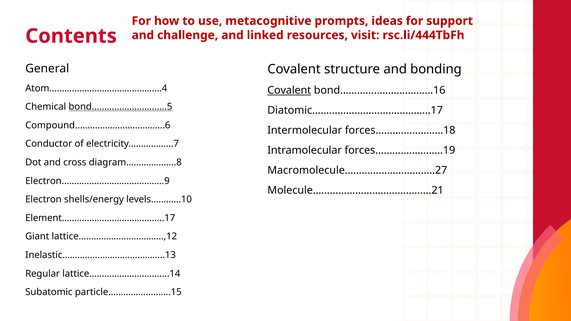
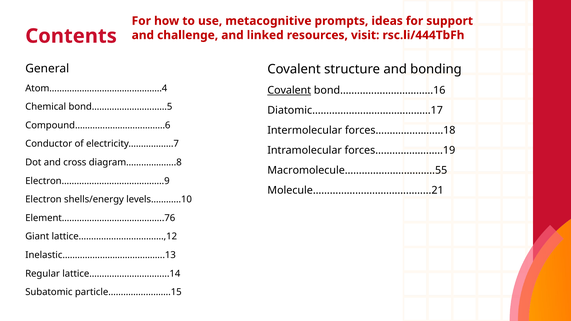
bond…………………………5 underline: present -> none
Macromolecule…………………………..27: Macromolecule…………………………..27 -> Macromolecule…………………………..55
Element…………………………………..17: Element…………………………………..17 -> Element…………………………………..76
